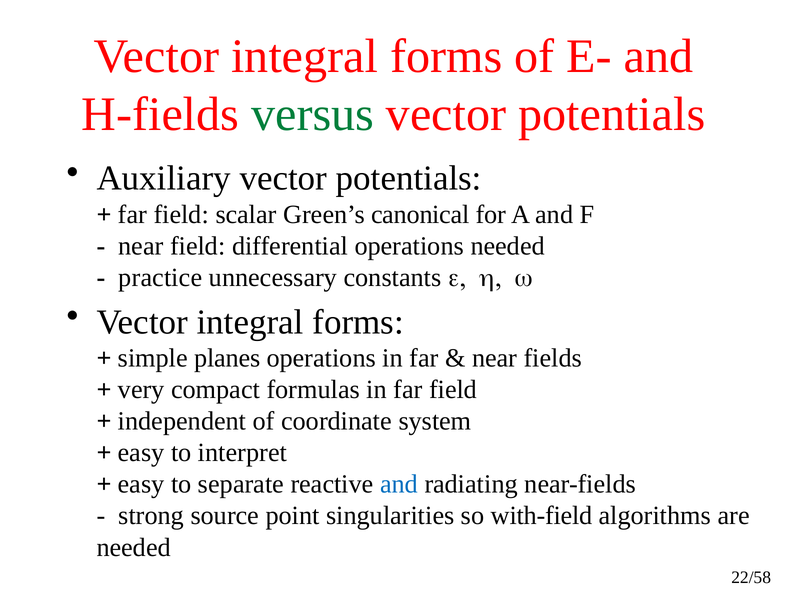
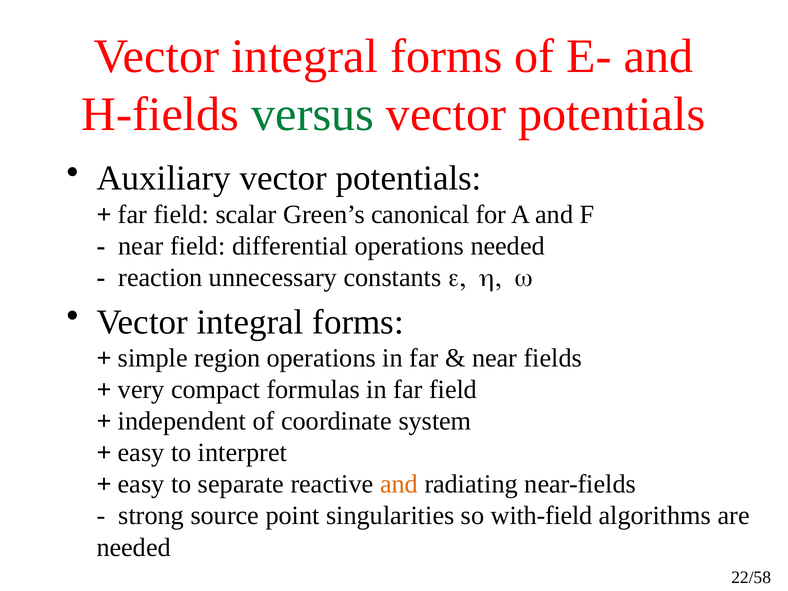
practice: practice -> reaction
planes: planes -> region
and at (399, 484) colour: blue -> orange
